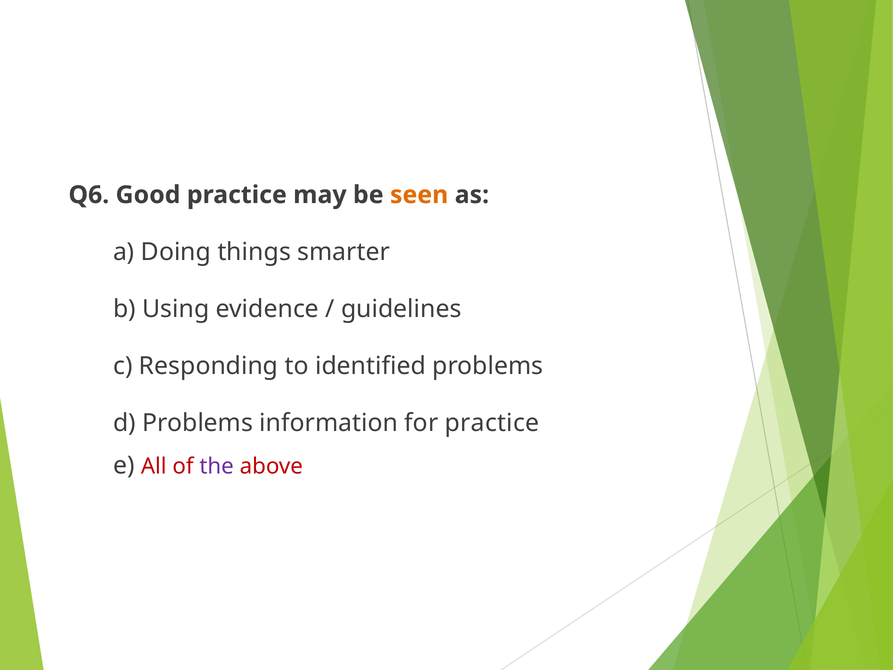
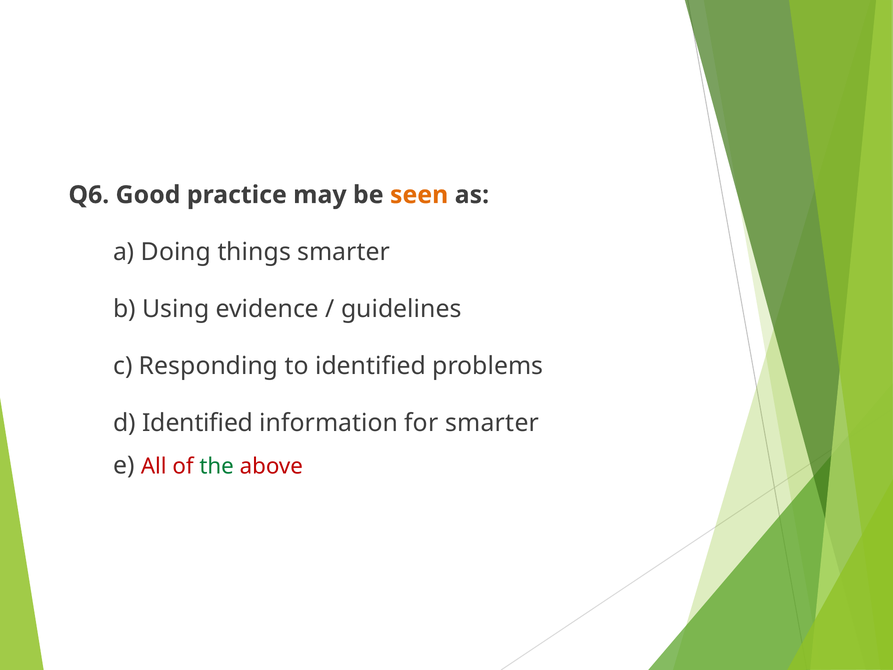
d Problems: Problems -> Identified
for practice: practice -> smarter
the colour: purple -> green
